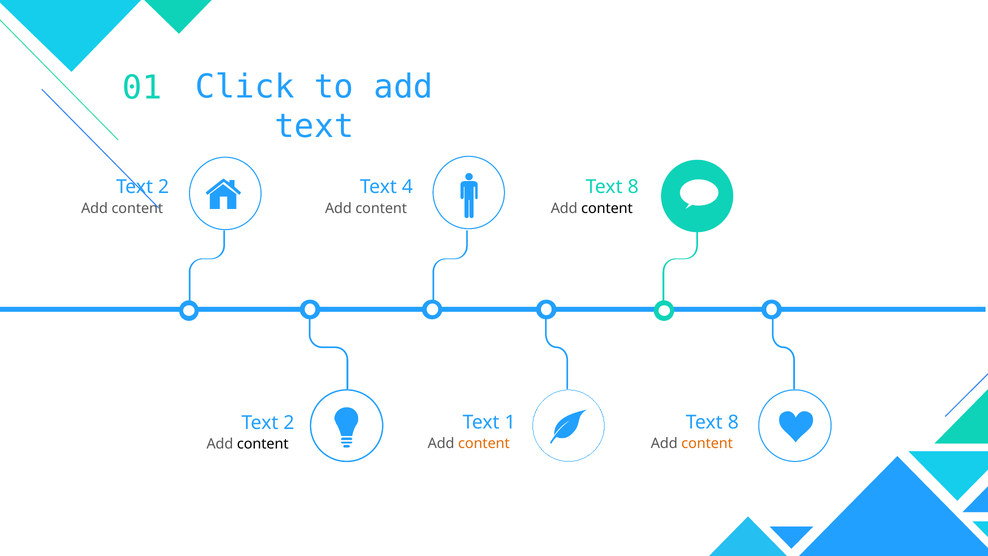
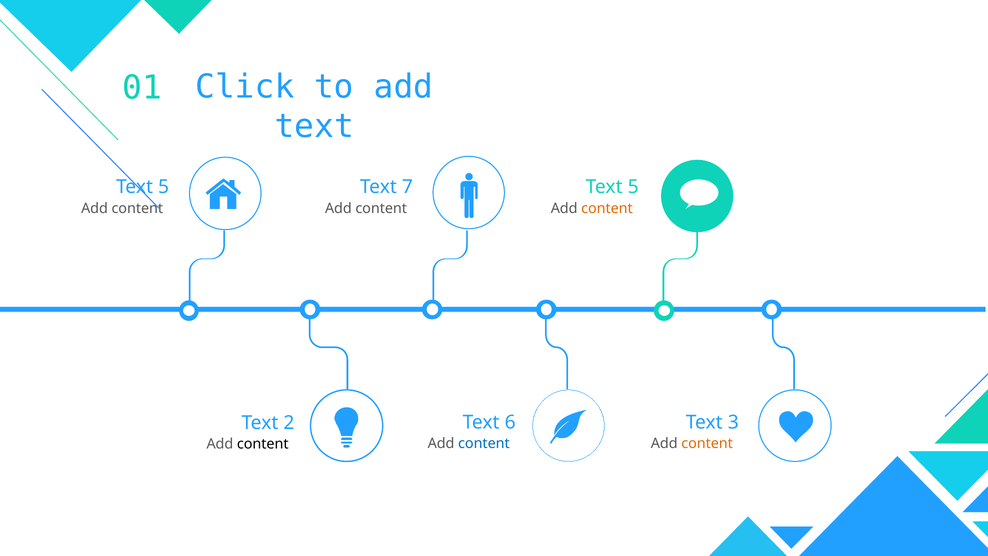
2 at (164, 187): 2 -> 5
4: 4 -> 7
8 at (633, 187): 8 -> 5
content at (607, 208) colour: black -> orange
1: 1 -> 6
8 at (733, 422): 8 -> 3
content at (484, 444) colour: orange -> blue
